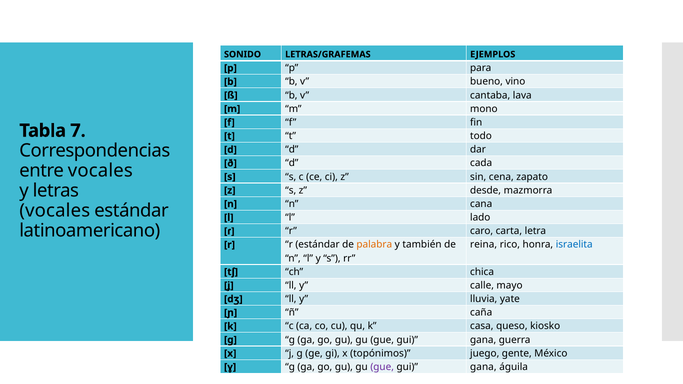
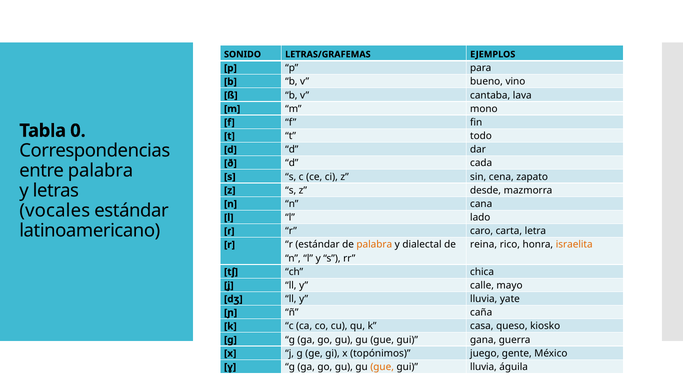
7: 7 -> 0
entre vocales: vocales -> palabra
israelita colour: blue -> orange
también: también -> dialectal
gue at (382, 367) colour: purple -> orange
gana at (483, 367): gana -> lluvia
